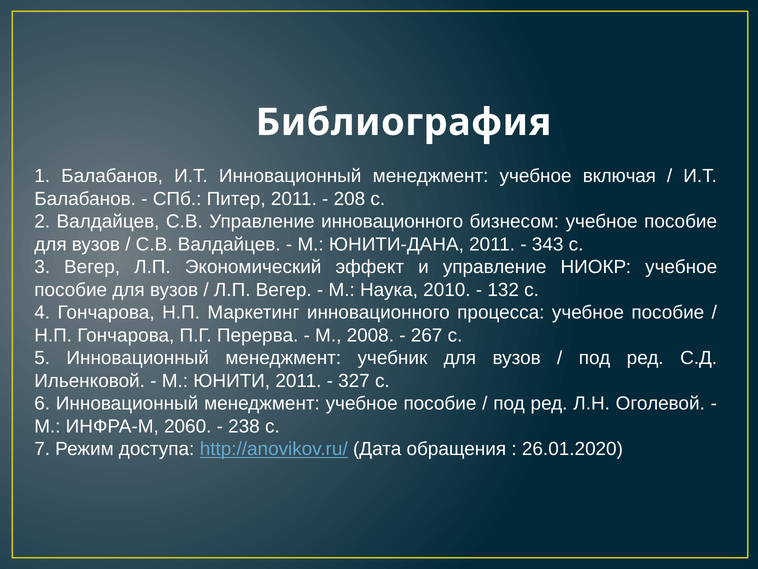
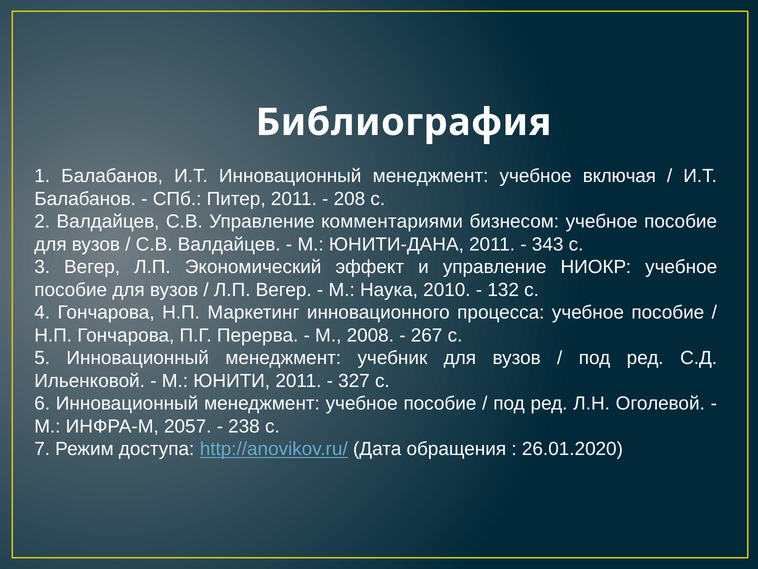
Управление инновационного: инновационного -> комментариями
2060: 2060 -> 2057
